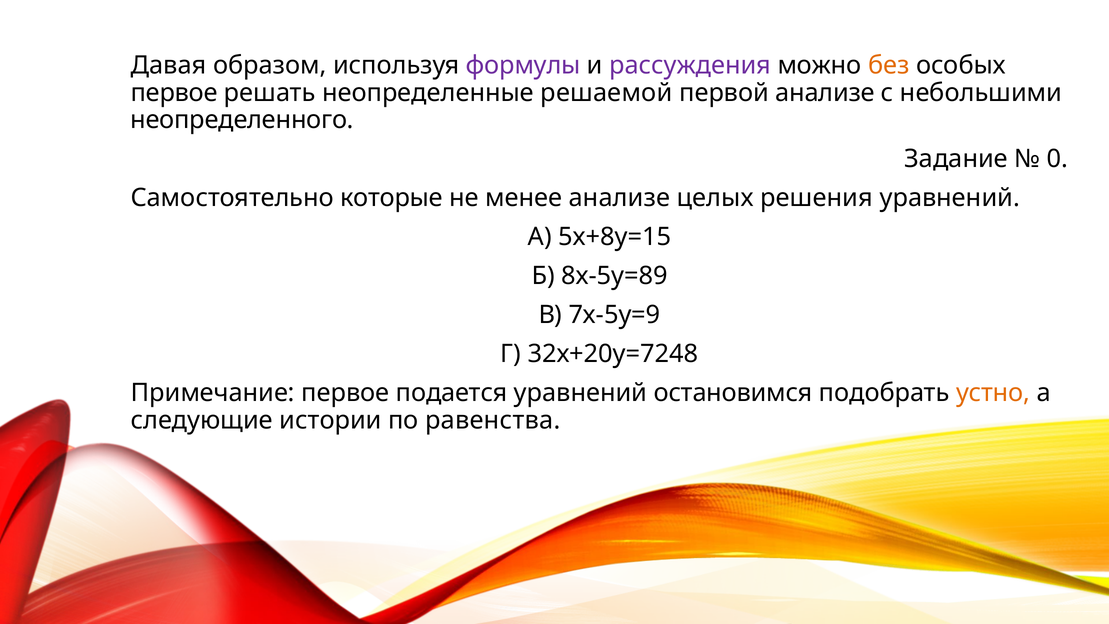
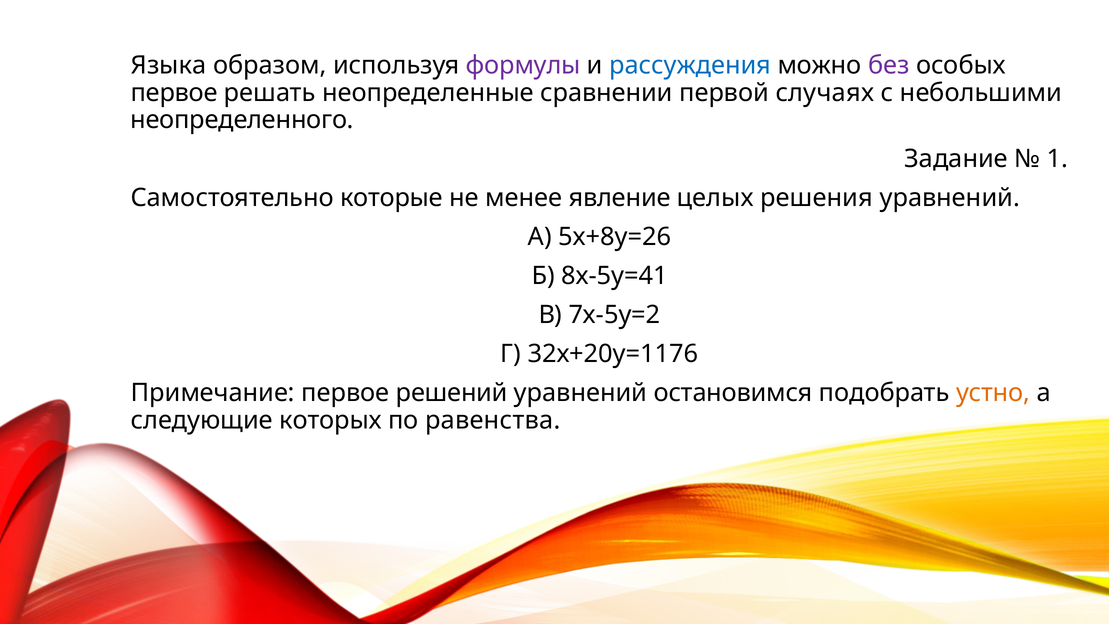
Давая: Давая -> Языка
рассуждения colour: purple -> blue
без colour: orange -> purple
решаемой: решаемой -> сравнении
первой анализе: анализе -> случаях
0: 0 -> 1
менее анализе: анализе -> явление
5х+8у=15: 5х+8у=15 -> 5х+8у=26
8х-5у=89: 8х-5у=89 -> 8х-5у=41
7х-5у=9: 7х-5у=9 -> 7х-5у=2
32х+20у=7248: 32х+20у=7248 -> 32х+20у=1176
подается: подается -> решений
истории: истории -> которых
